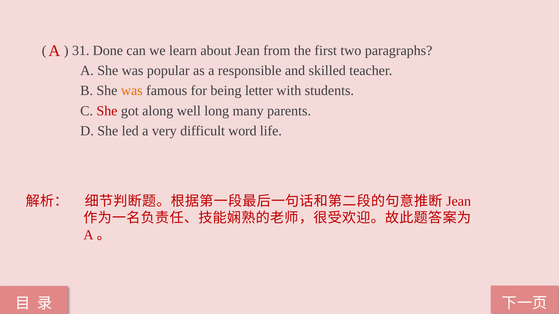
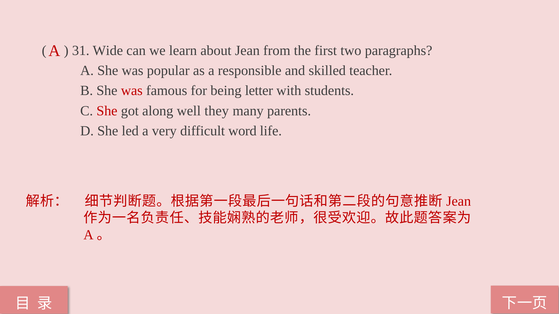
Done: Done -> Wide
was at (132, 91) colour: orange -> red
long: long -> they
